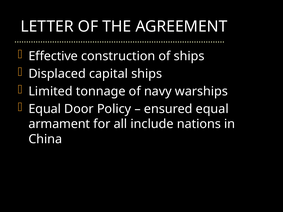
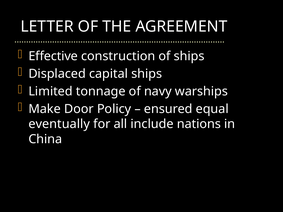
Equal at (45, 109): Equal -> Make
armament: armament -> eventually
